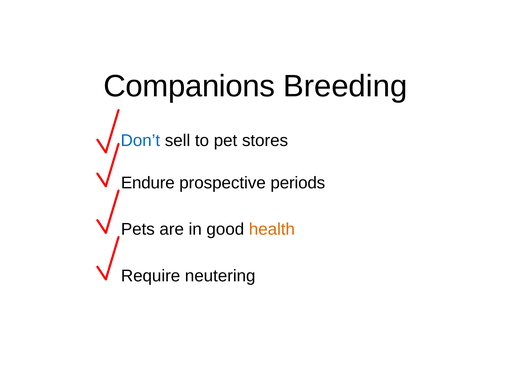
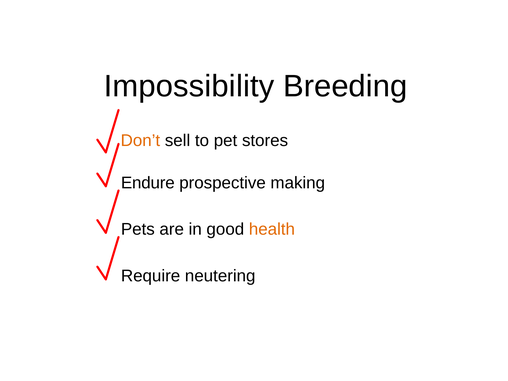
Companions: Companions -> Impossibility
Don’t colour: blue -> orange
periods: periods -> making
